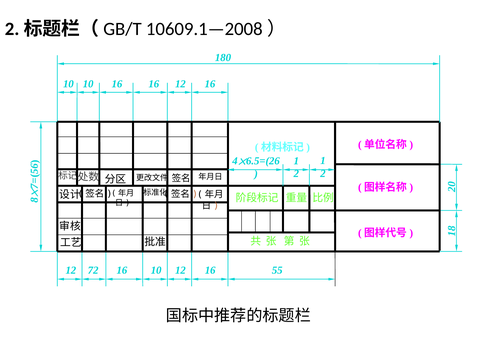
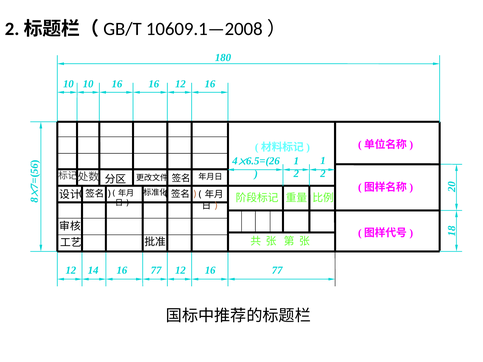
72: 72 -> 14
10 at (156, 271): 10 -> 77
12 16 55: 55 -> 77
